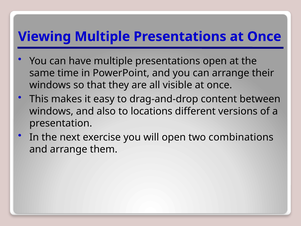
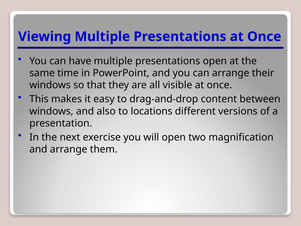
combinations: combinations -> magnification
